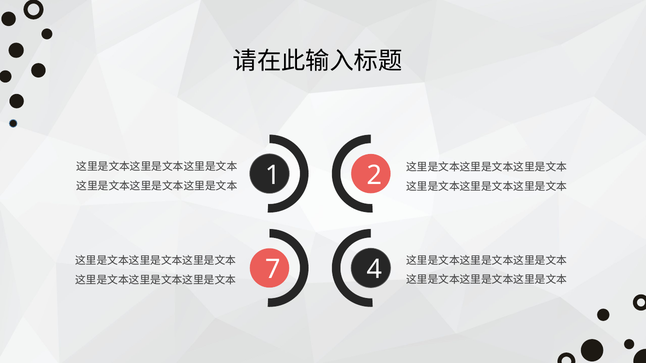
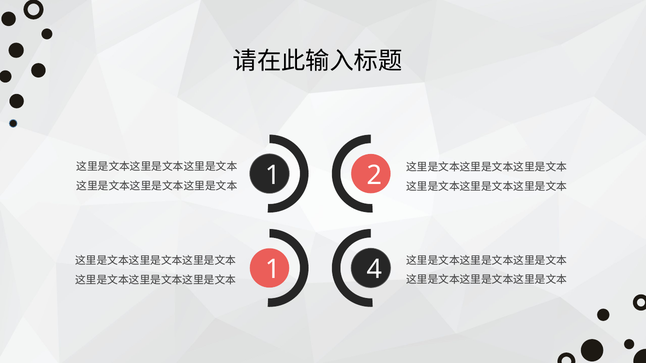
7 at (273, 270): 7 -> 1
